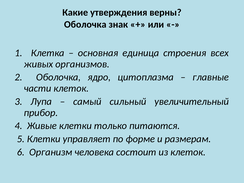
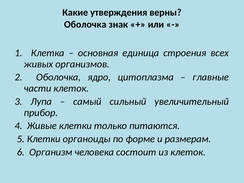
управляет: управляет -> органоиды
